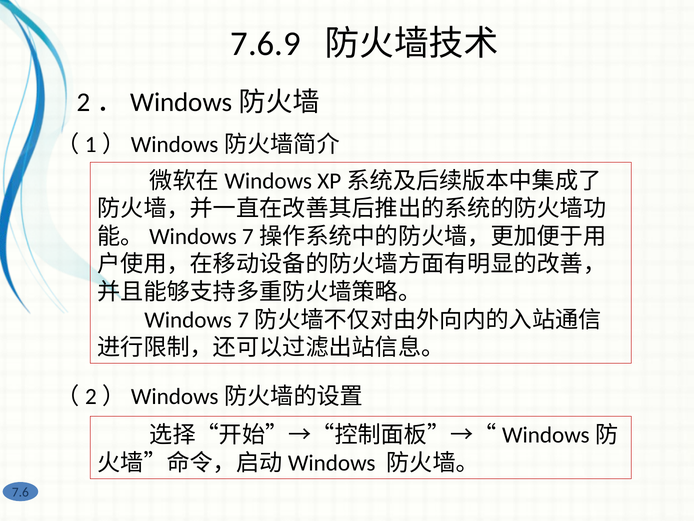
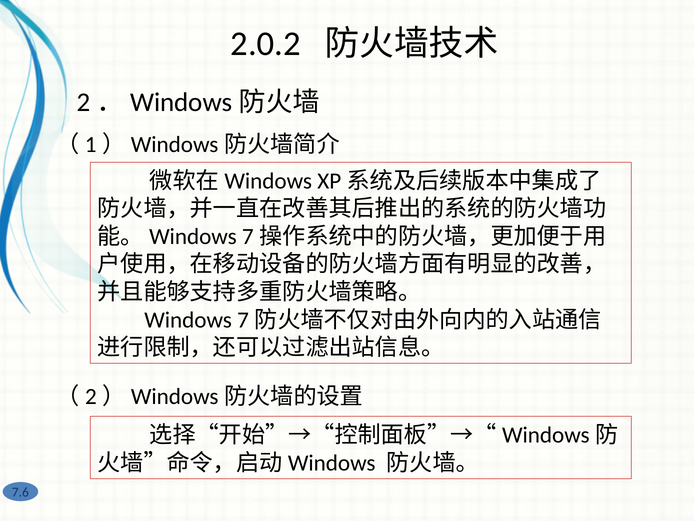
7.6.9: 7.6.9 -> 2.0.2
